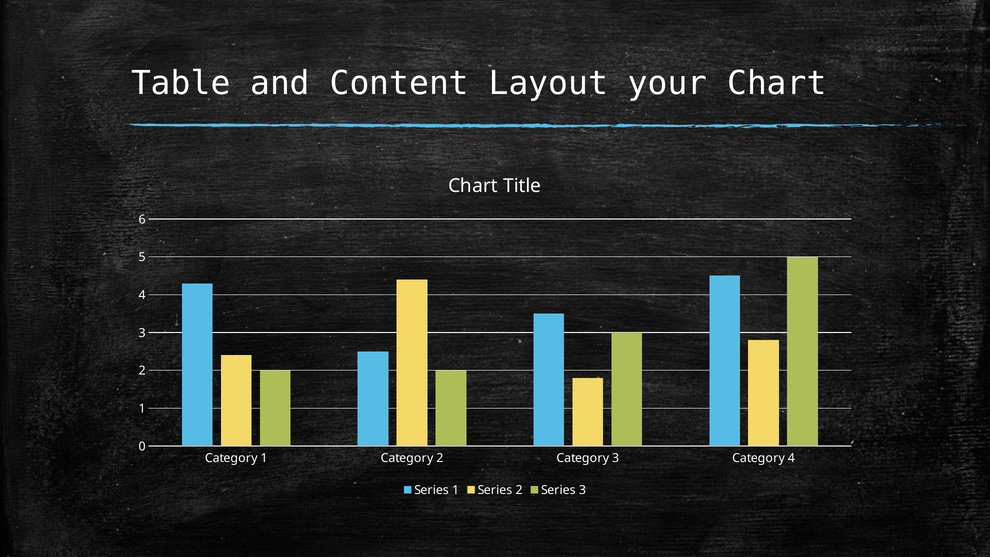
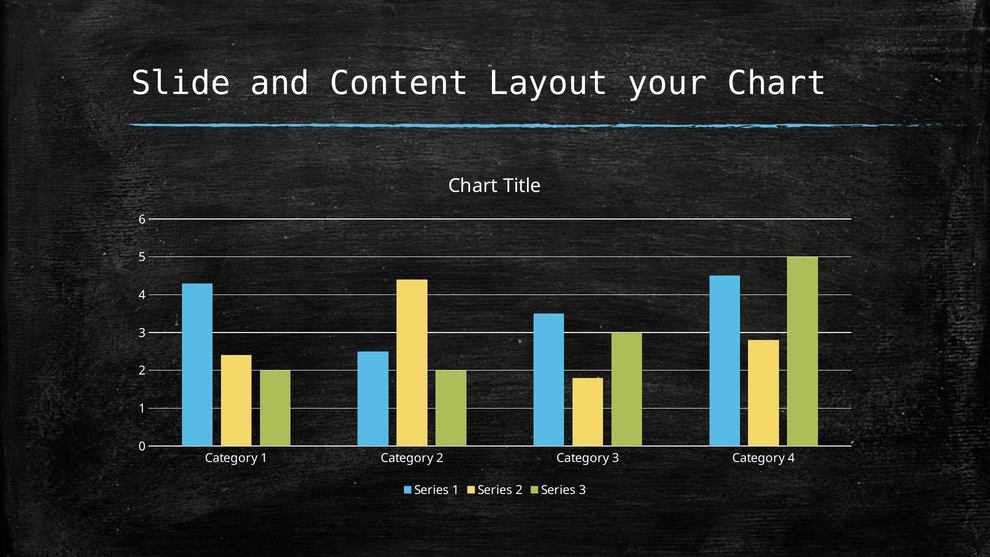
Table: Table -> Slide
